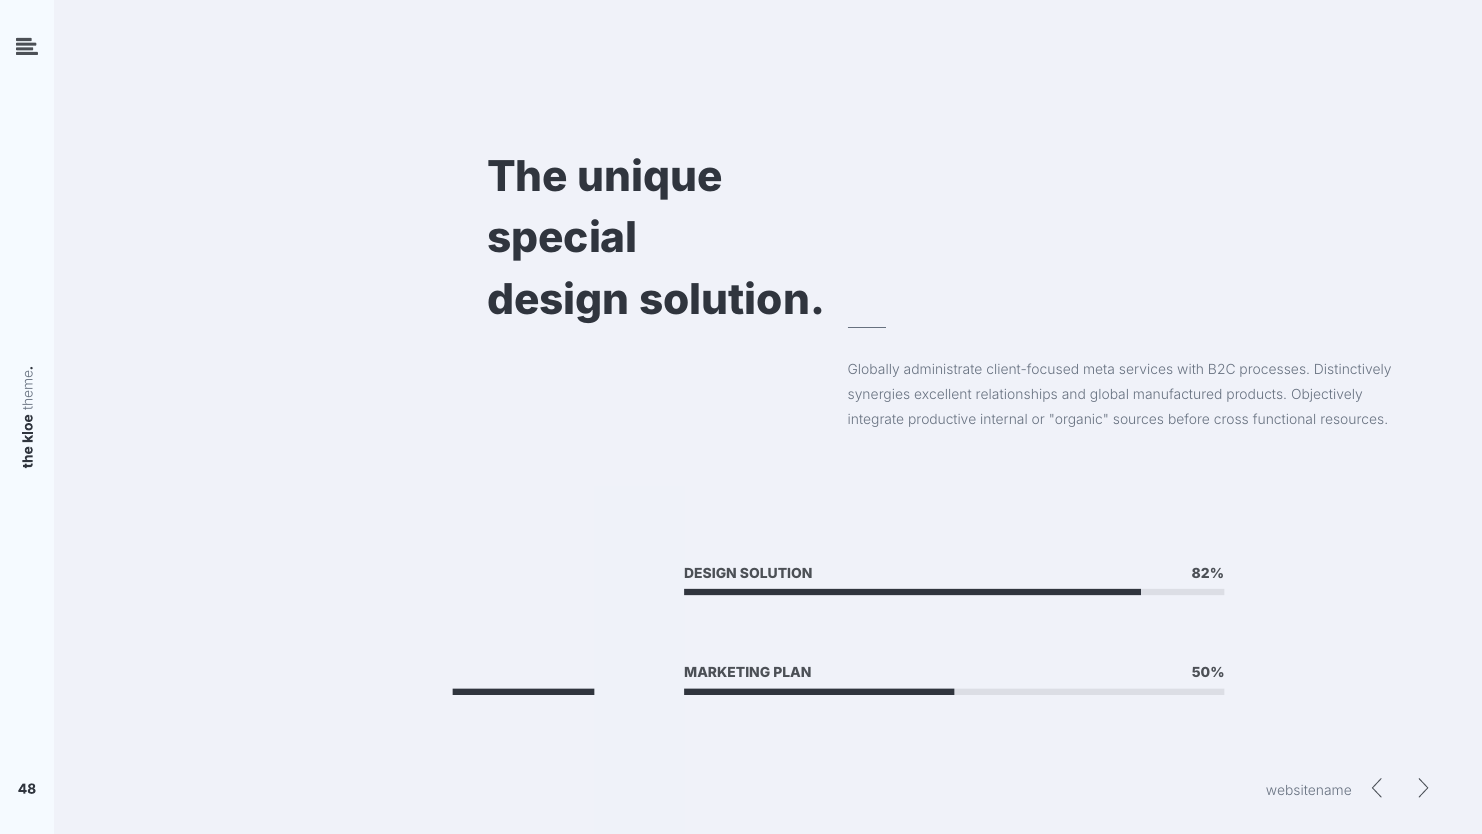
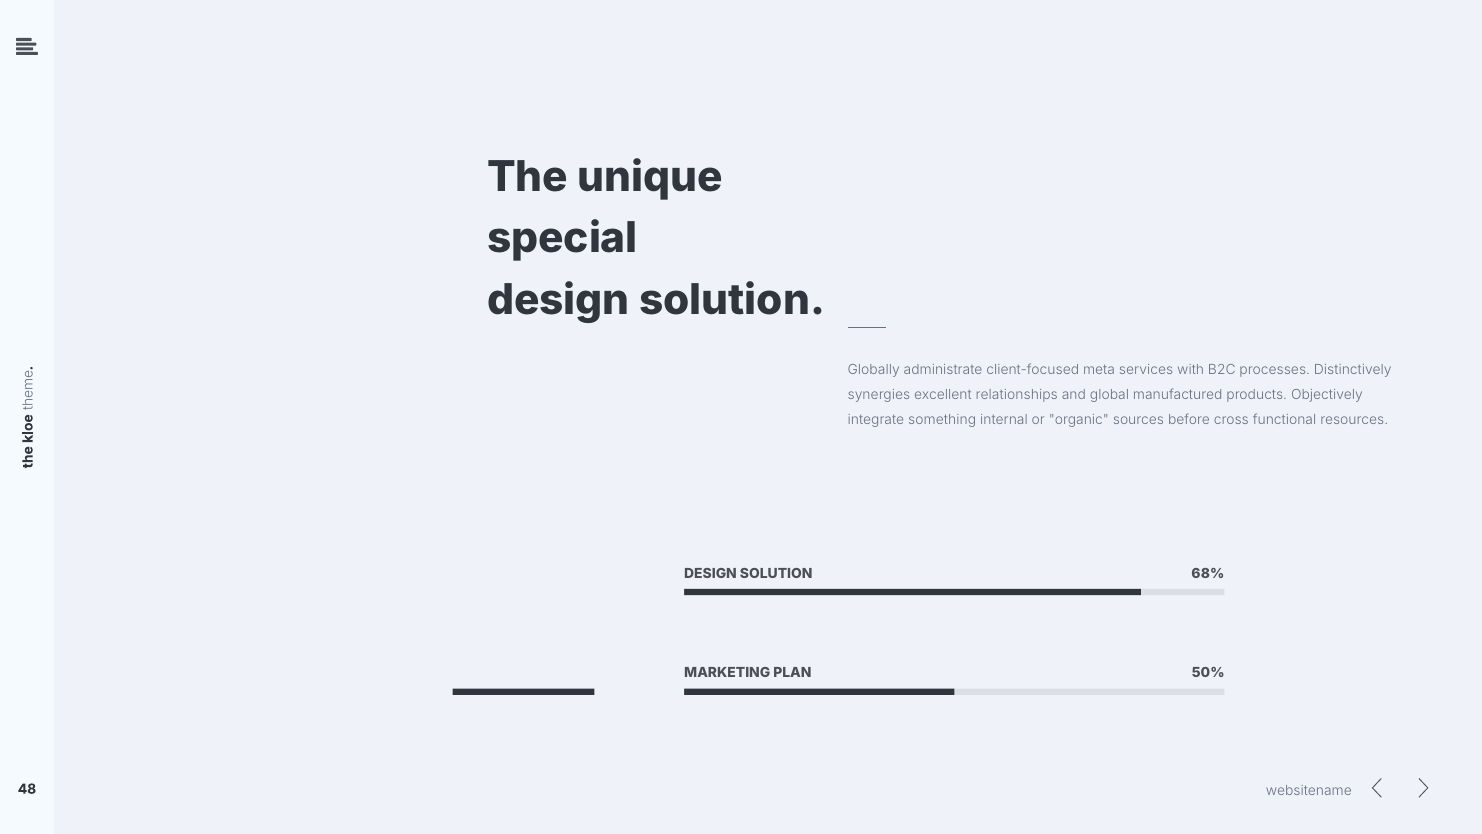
productive: productive -> something
82%: 82% -> 68%
